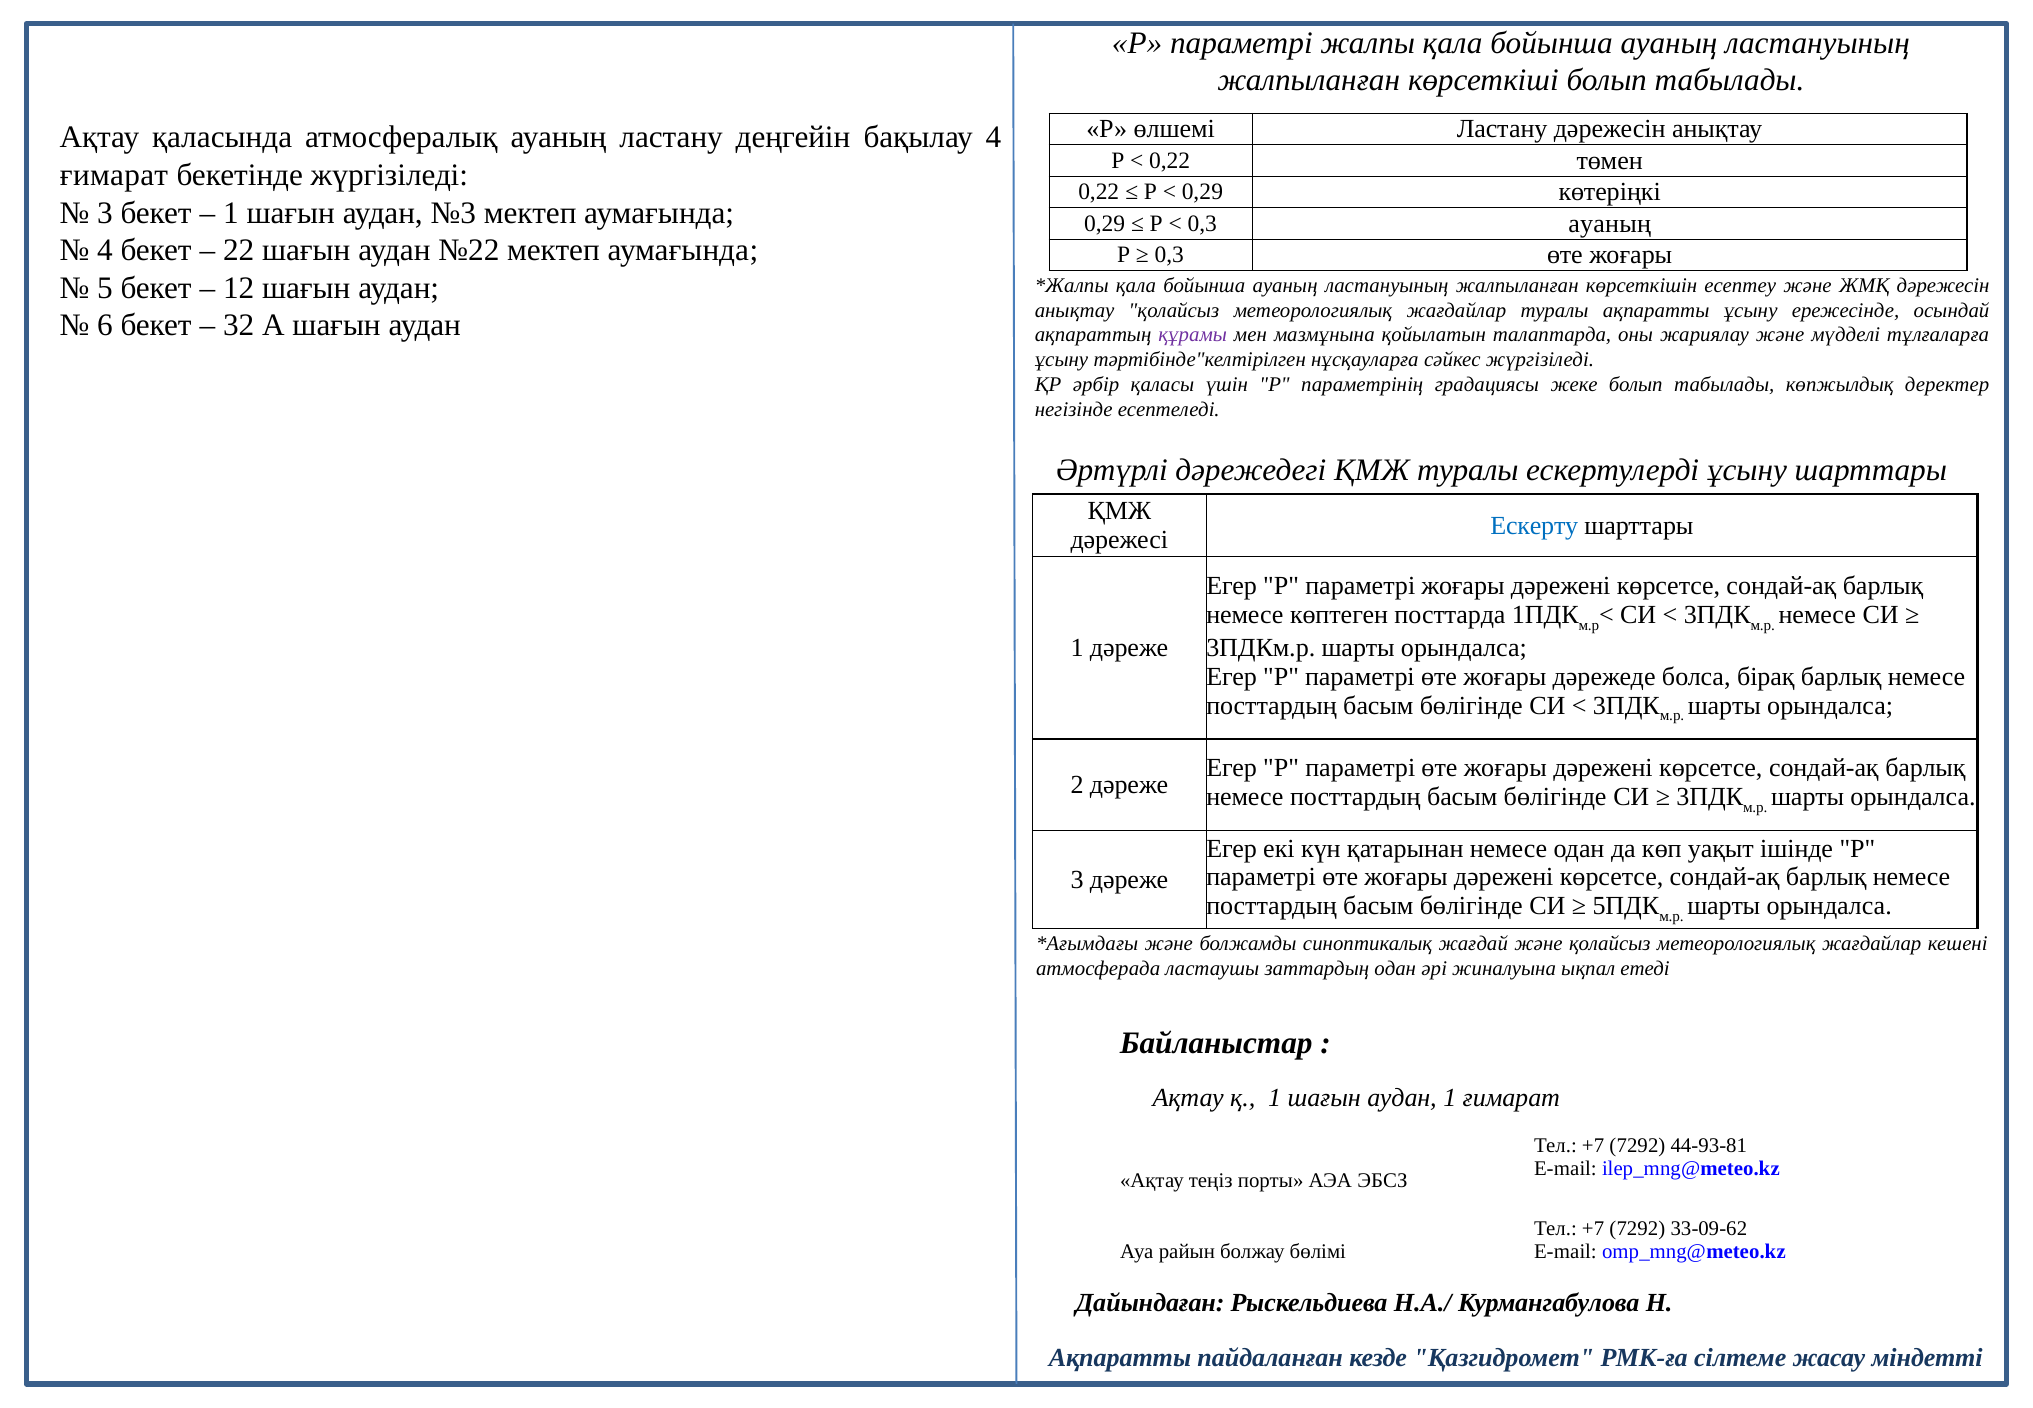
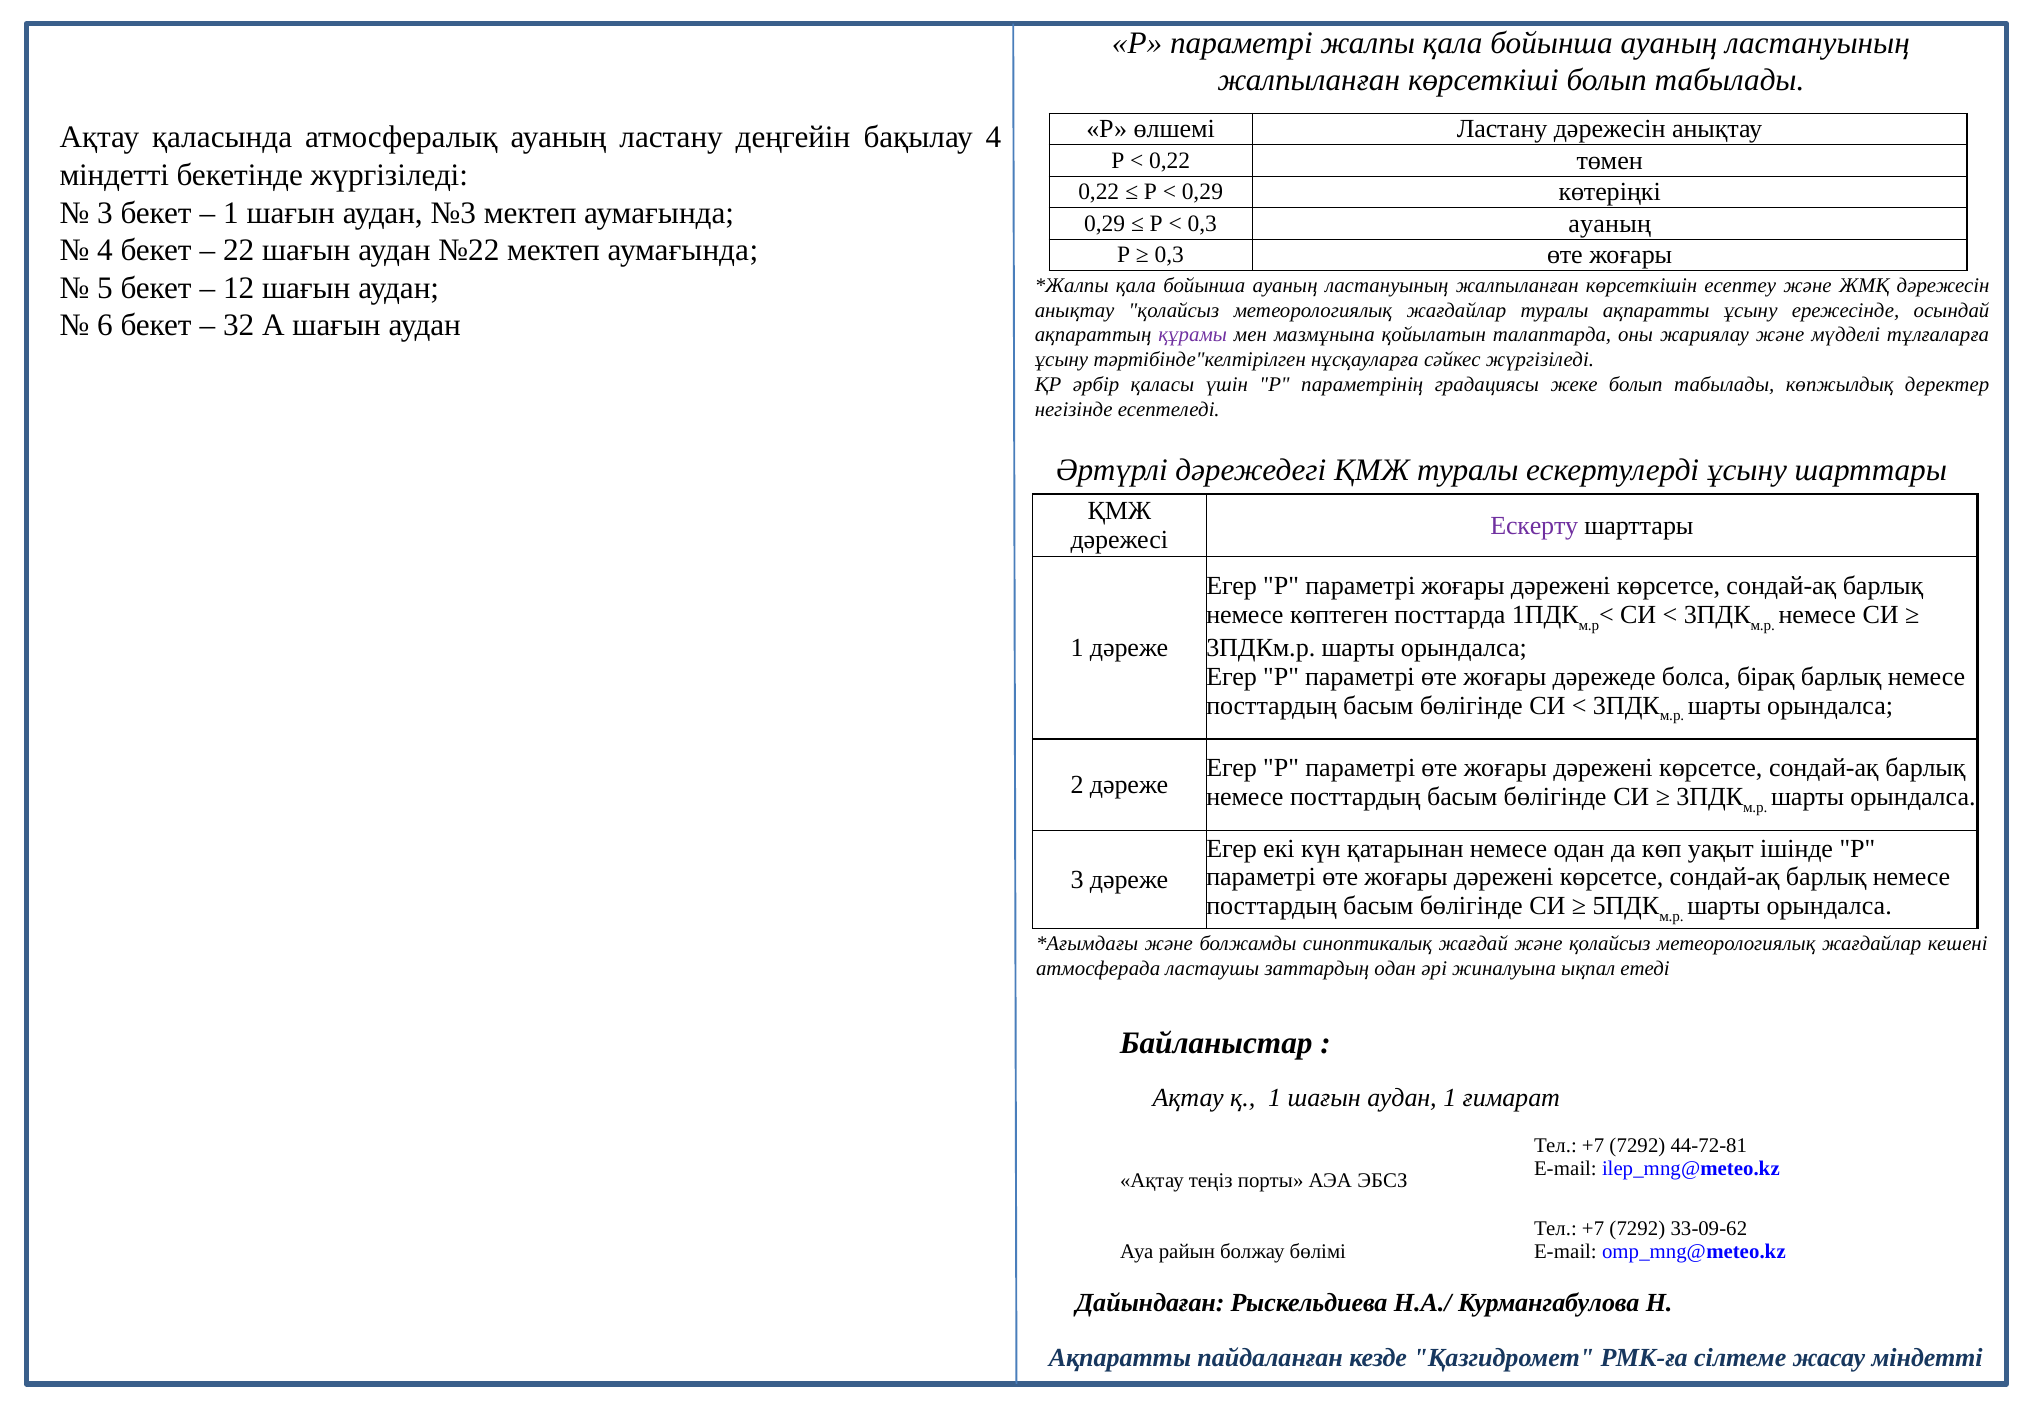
ғимарат at (114, 175): ғимарат -> міндетті
Ескерту colour: blue -> purple
44-93-81: 44-93-81 -> 44-72-81
